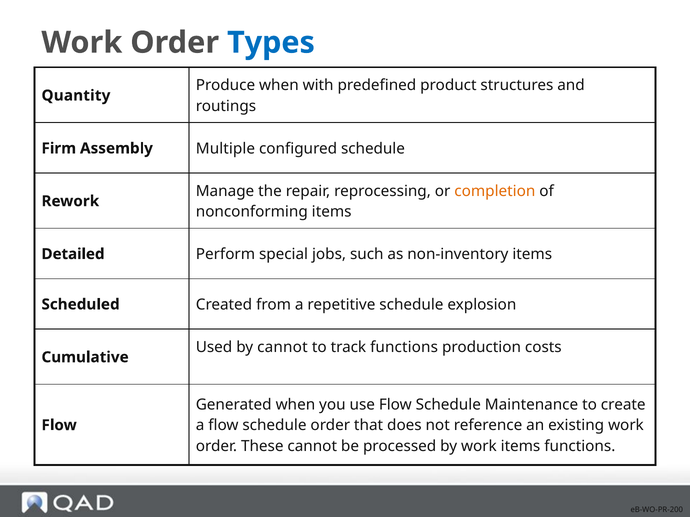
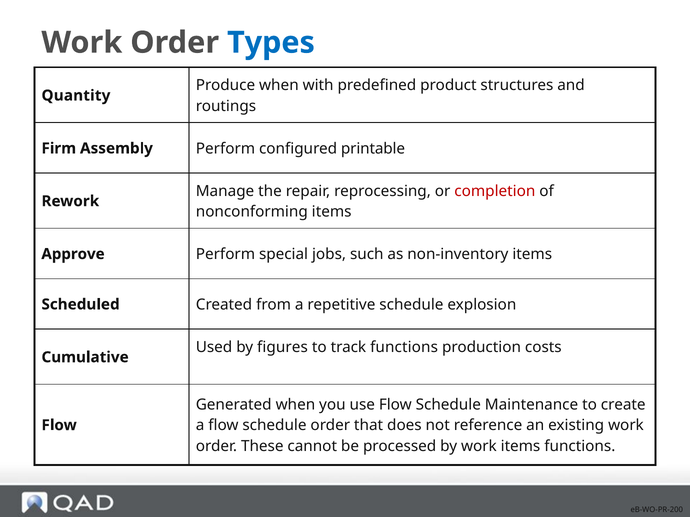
Assembly Multiple: Multiple -> Perform
configured schedule: schedule -> printable
completion colour: orange -> red
Detailed: Detailed -> Approve
by cannot: cannot -> figures
